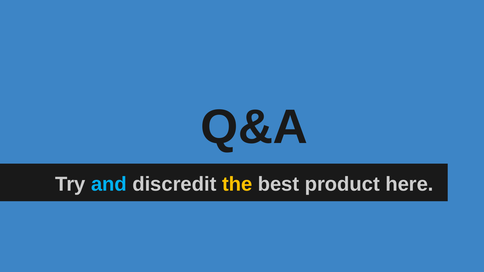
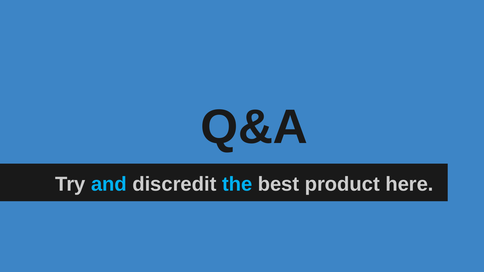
the colour: yellow -> light blue
